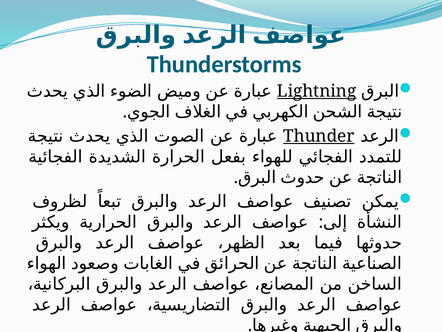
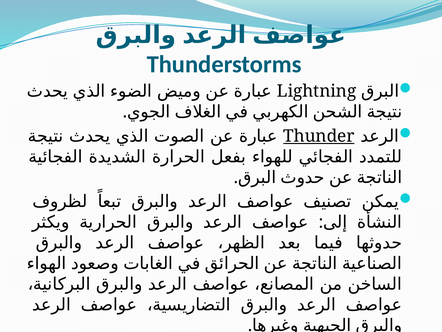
Lightning underline: present -> none
